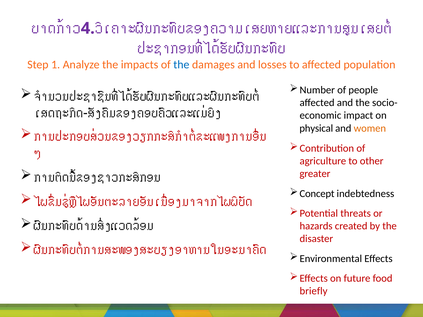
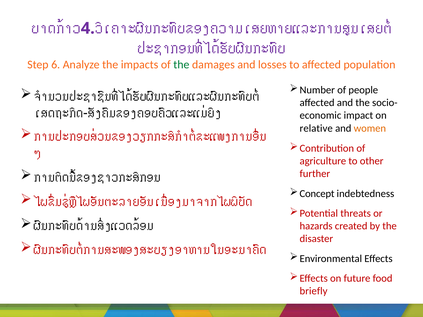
1: 1 -> 6
the at (181, 65) colour: blue -> green
physical: physical -> relative
greater: greater -> further
